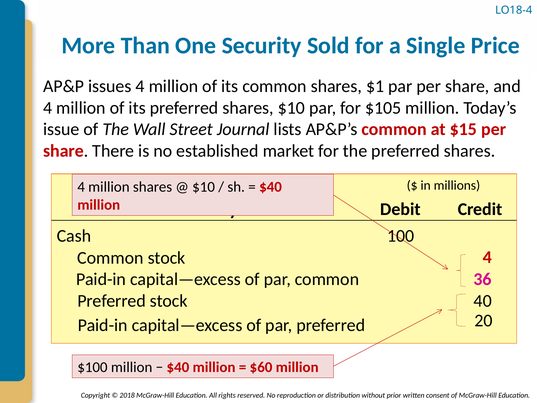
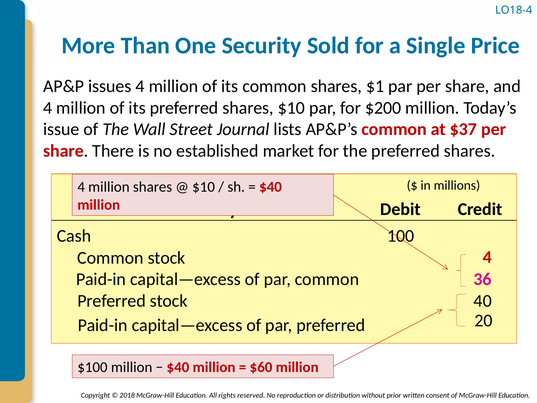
$105: $105 -> $200
$15: $15 -> $37
